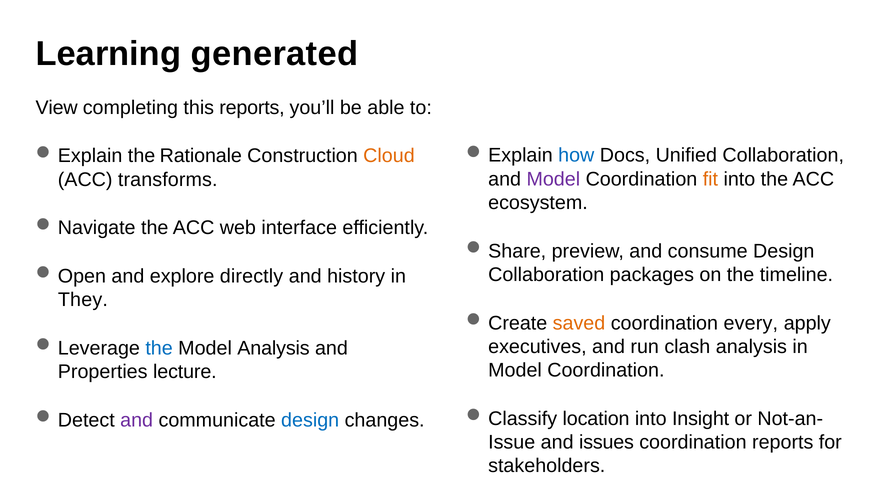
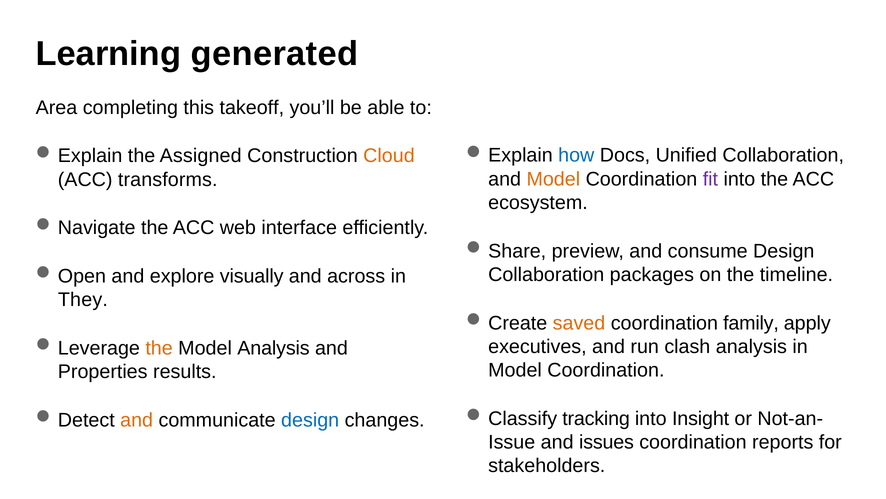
View: View -> Area
this reports: reports -> takeoff
Rationale: Rationale -> Assigned
Model at (553, 179) colour: purple -> orange
fit colour: orange -> purple
directly: directly -> visually
history: history -> across
every: every -> family
the at (159, 348) colour: blue -> orange
lecture: lecture -> results
location: location -> tracking
and at (137, 420) colour: purple -> orange
